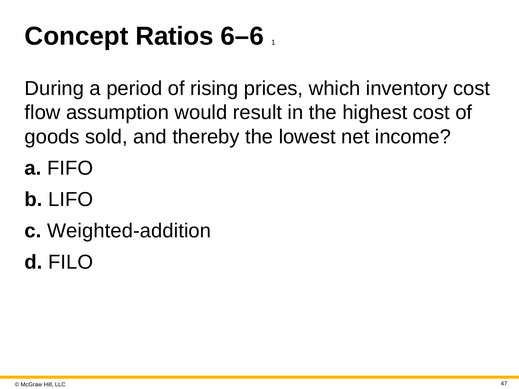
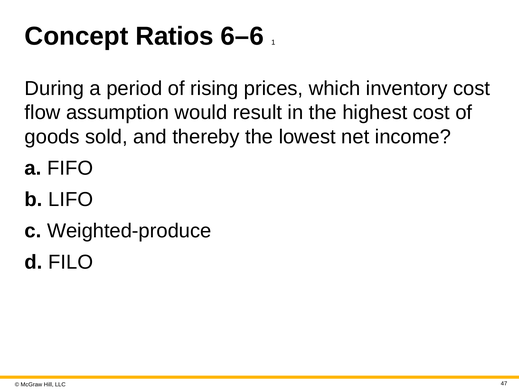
Weighted-addition: Weighted-addition -> Weighted-produce
